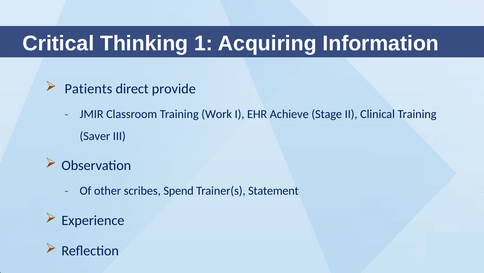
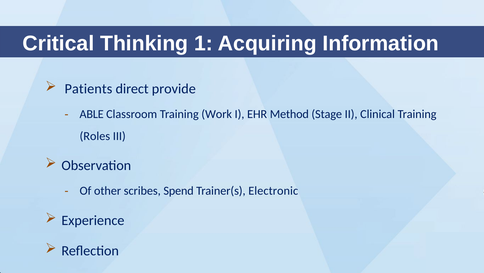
JMIR: JMIR -> ABLE
Achieve: Achieve -> Method
Saver: Saver -> Roles
Statement: Statement -> Electronic
